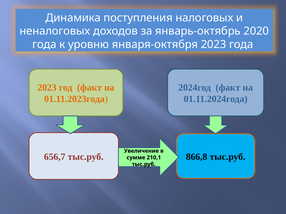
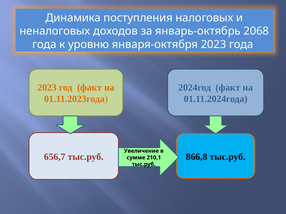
2020: 2020 -> 2068
